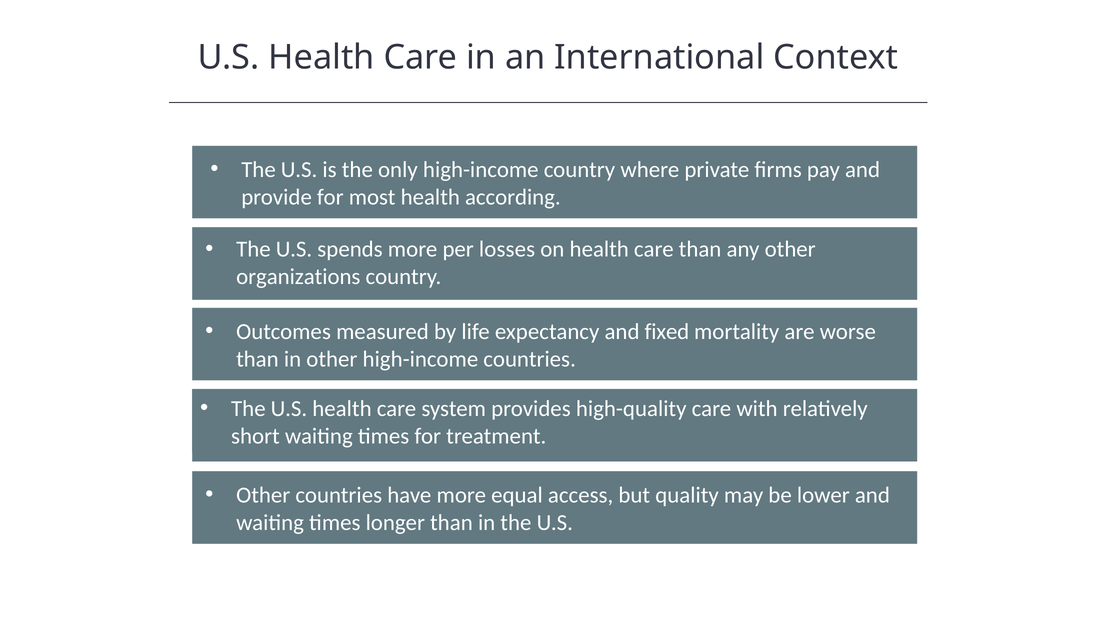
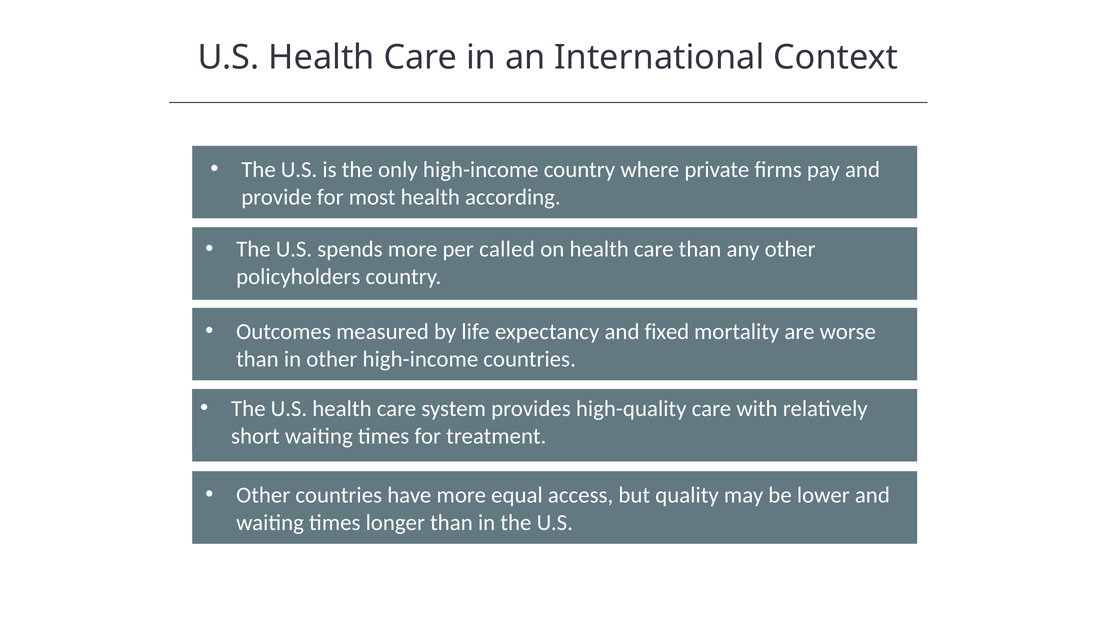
losses: losses -> called
organizations: organizations -> policyholders
